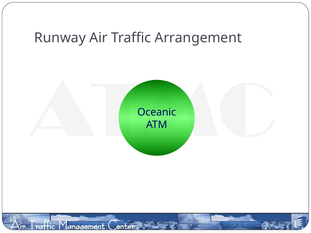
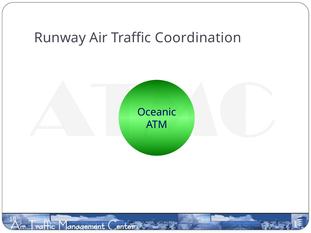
Arrangement: Arrangement -> Coordination
